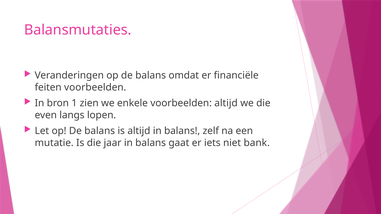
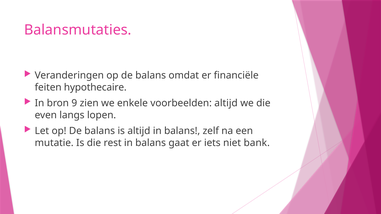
feiten voorbeelden: voorbeelden -> hypothecaire
1: 1 -> 9
jaar: jaar -> rest
